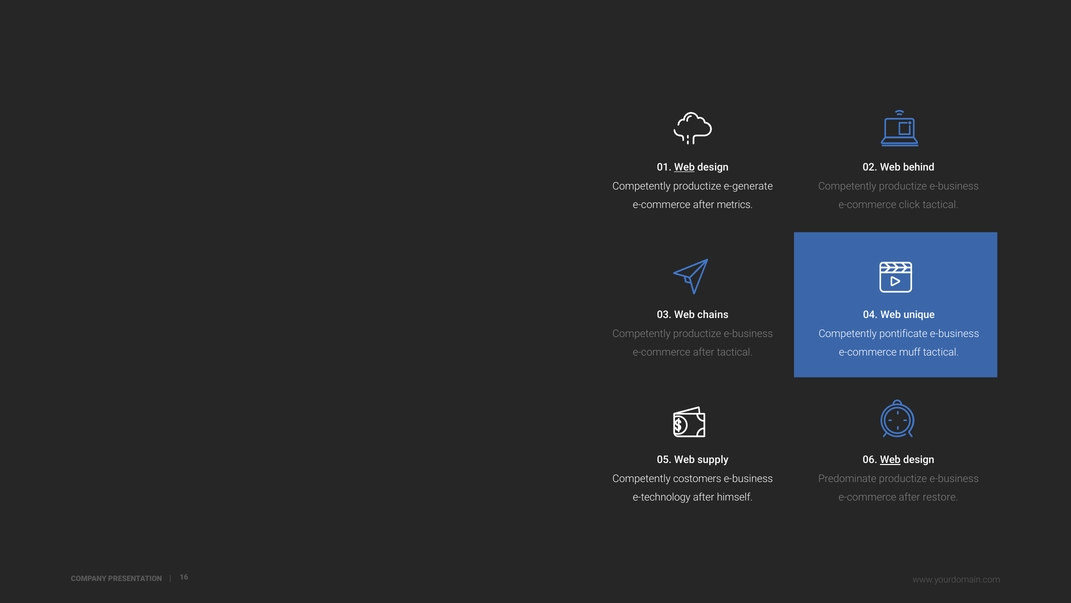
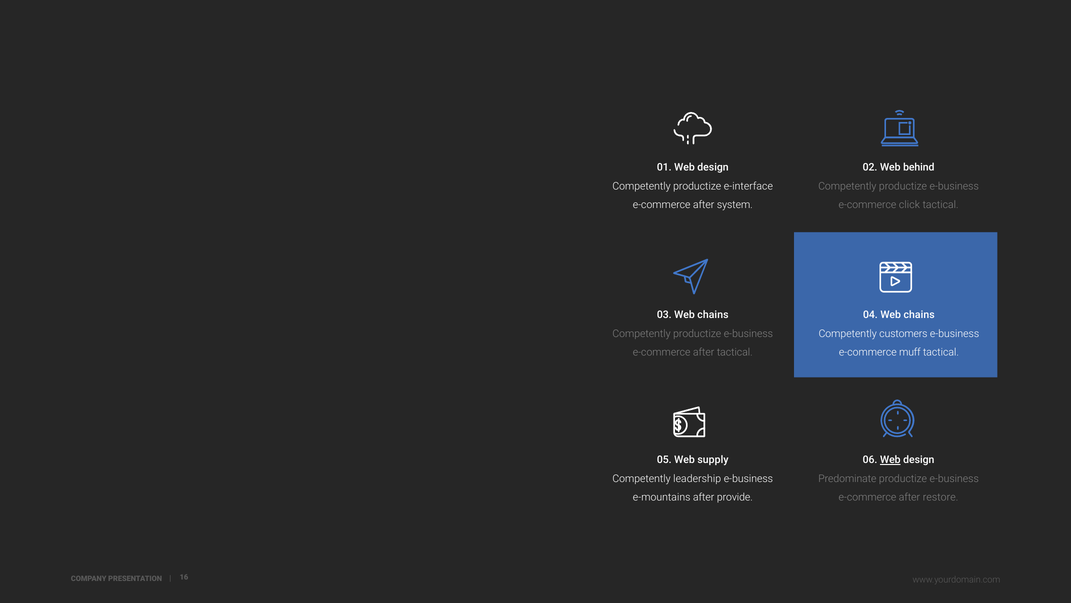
Web at (684, 167) underline: present -> none
e-generate: e-generate -> e-interface
metrics: metrics -> system
04 Web unique: unique -> chains
pontificate: pontificate -> customers
costomers: costomers -> leadership
e-technology: e-technology -> e-mountains
himself: himself -> provide
